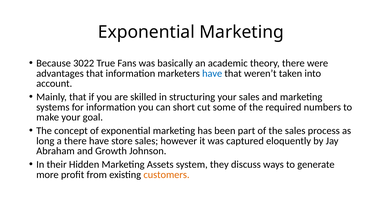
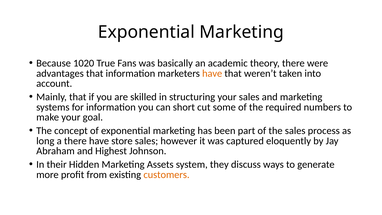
3022: 3022 -> 1020
have at (212, 73) colour: blue -> orange
Growth: Growth -> Highest
